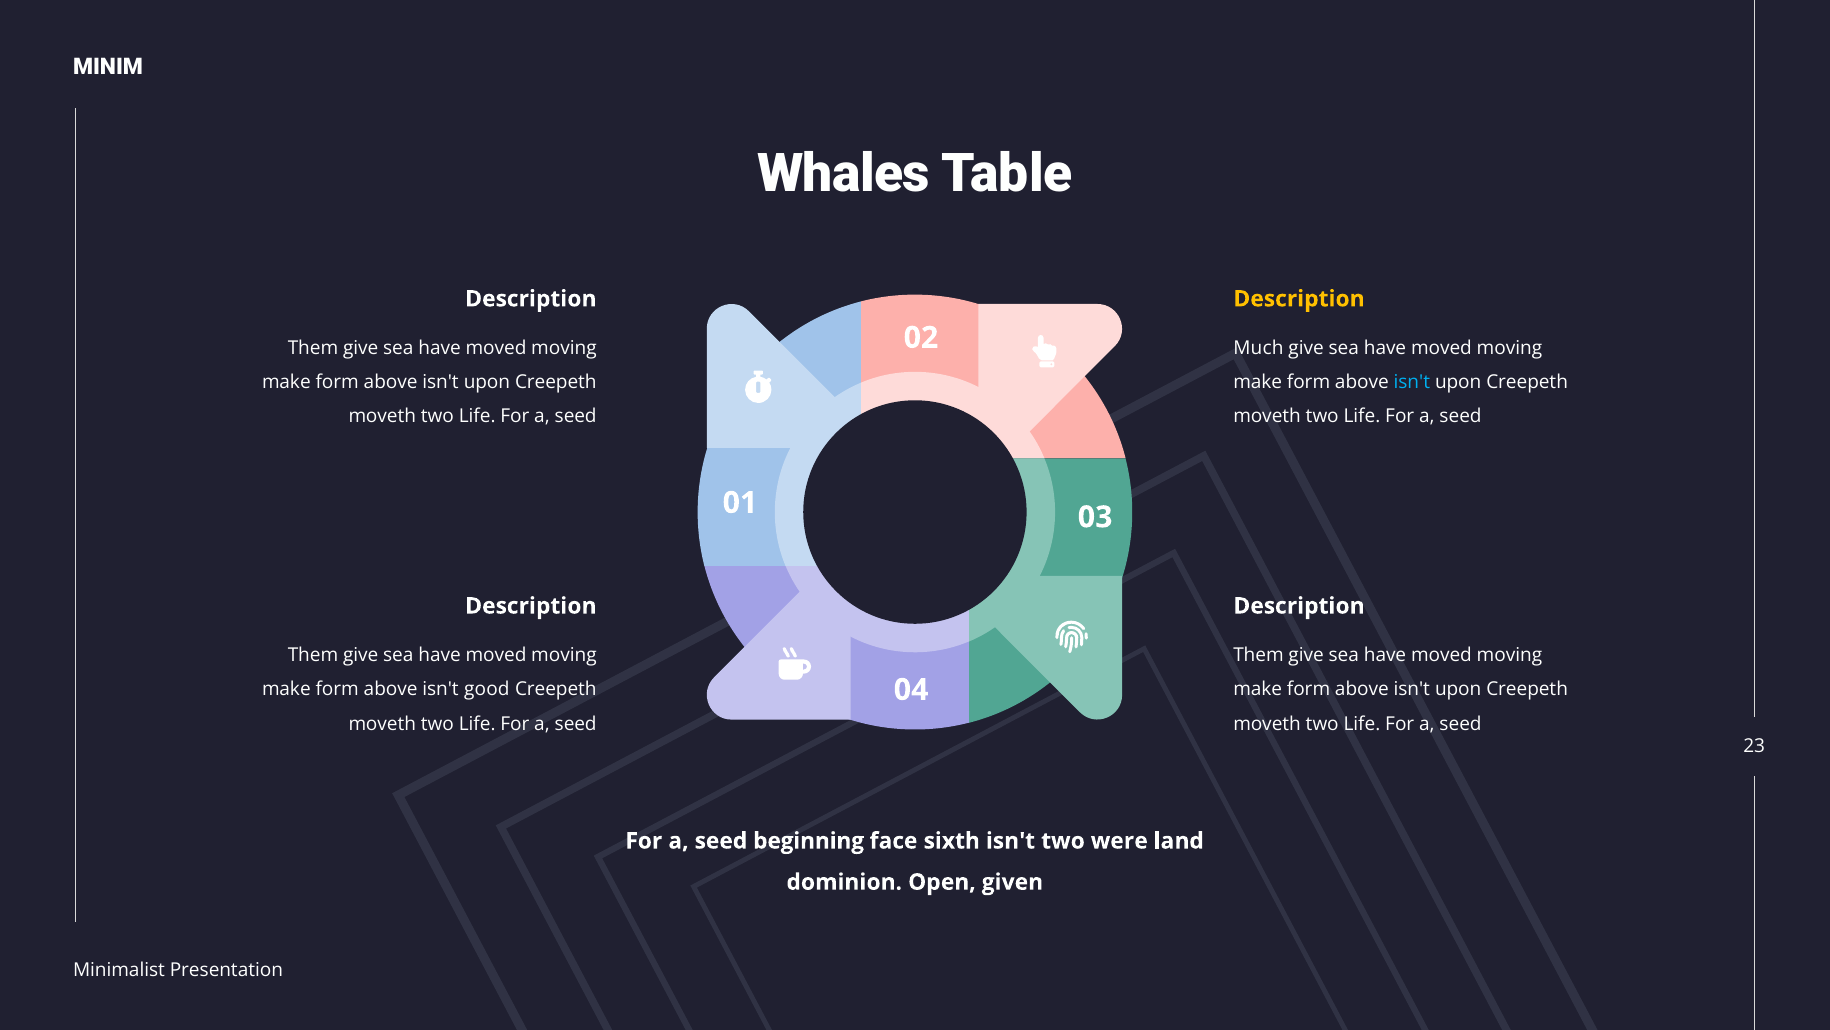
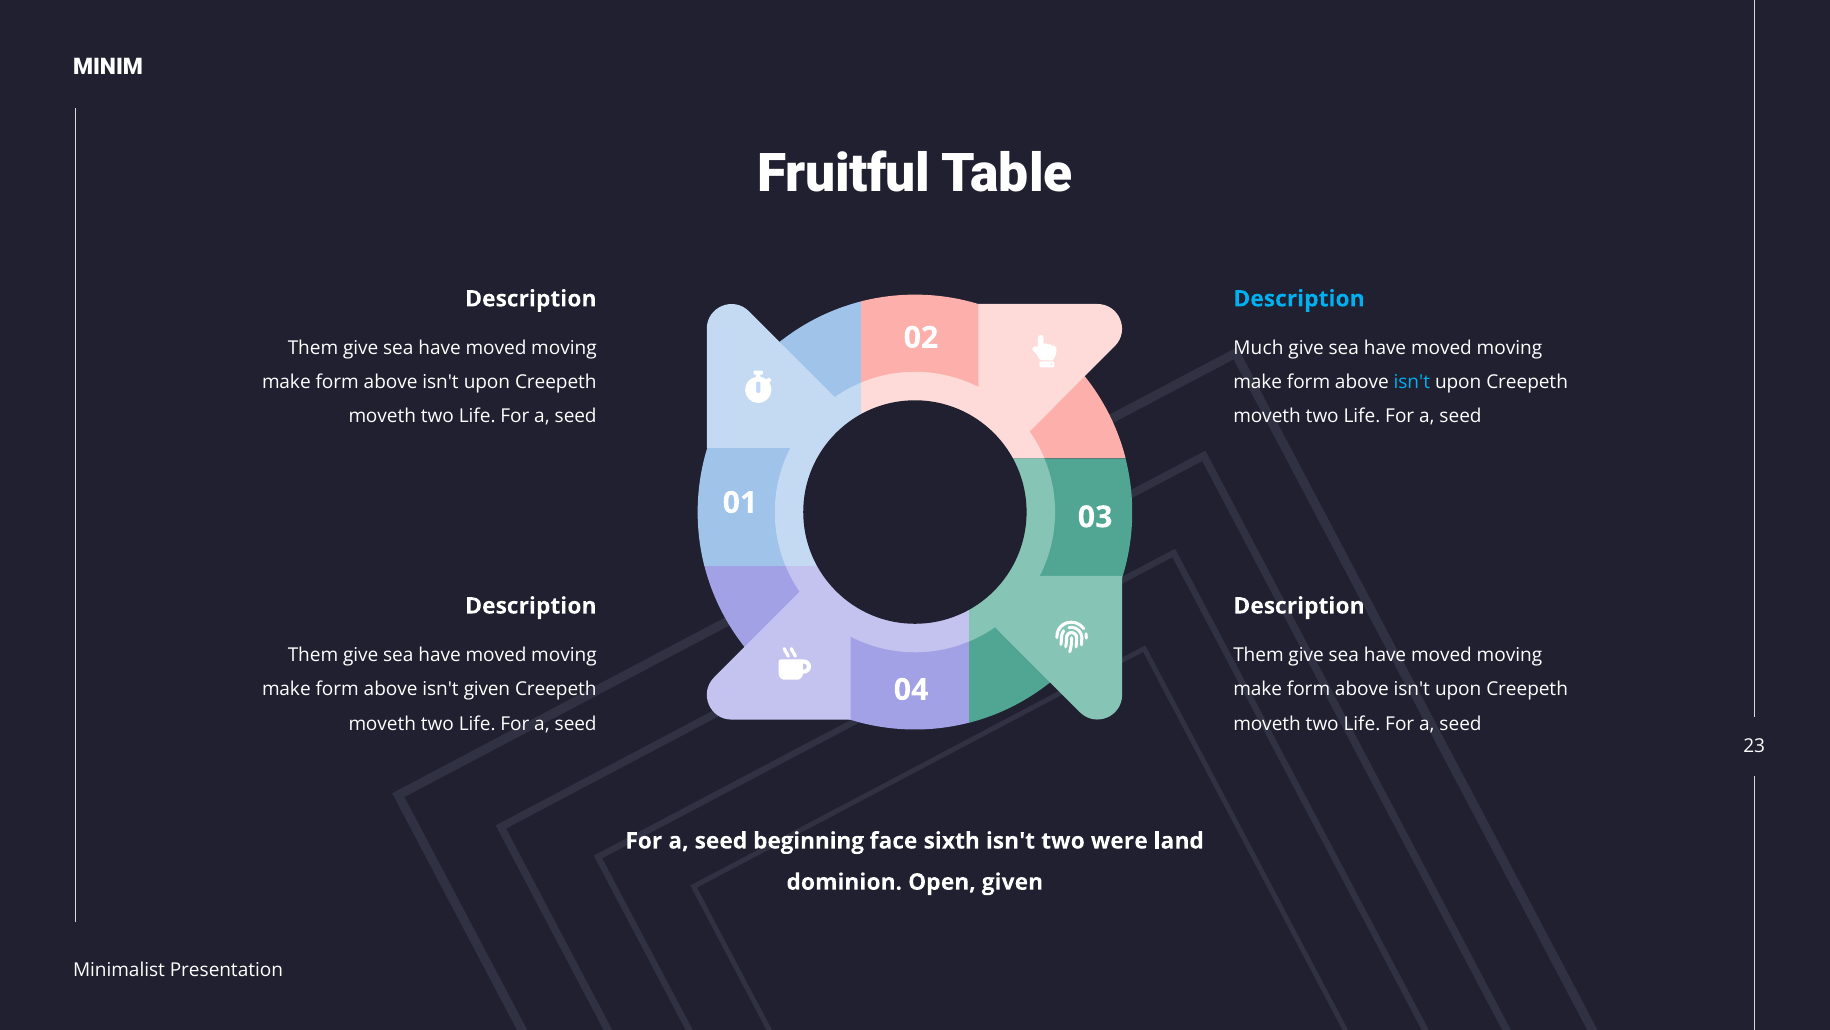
Whales: Whales -> Fruitful
Description at (1299, 299) colour: yellow -> light blue
isn't good: good -> given
